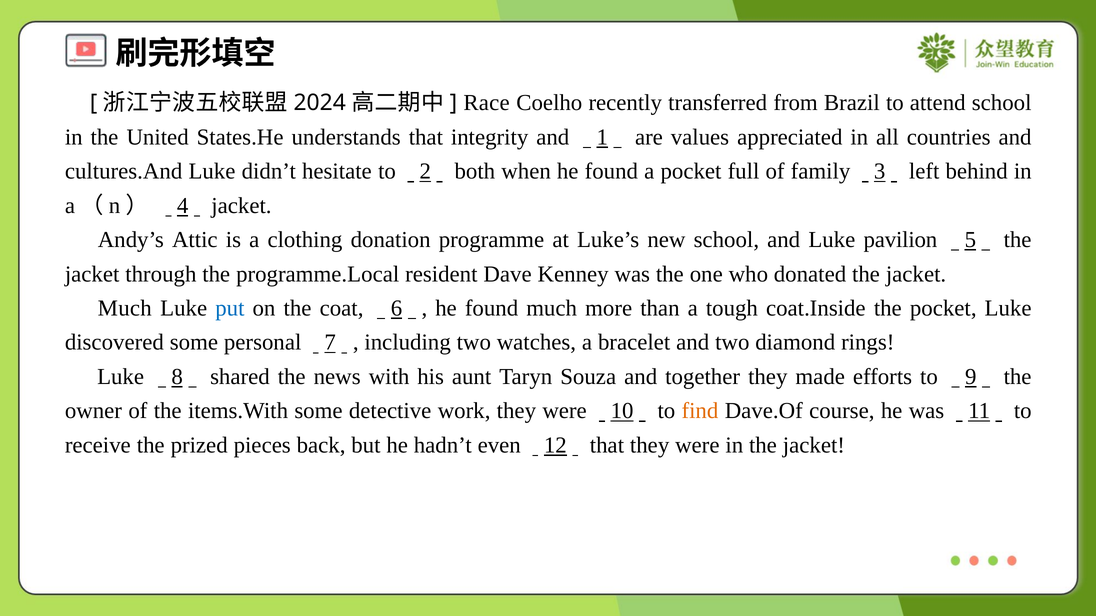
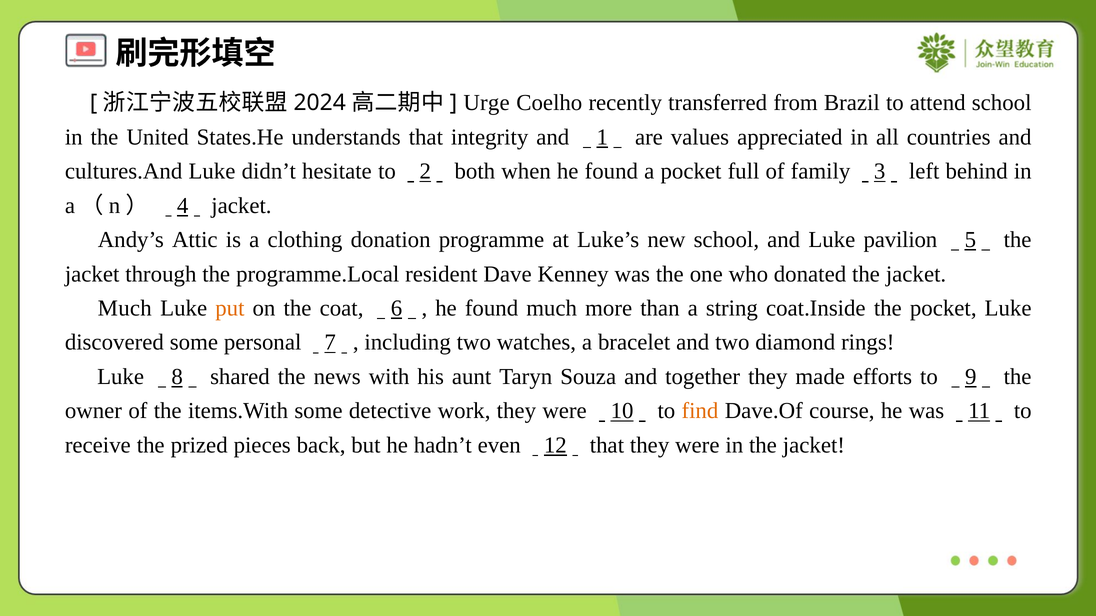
Race: Race -> Urge
put colour: blue -> orange
tough: tough -> string
